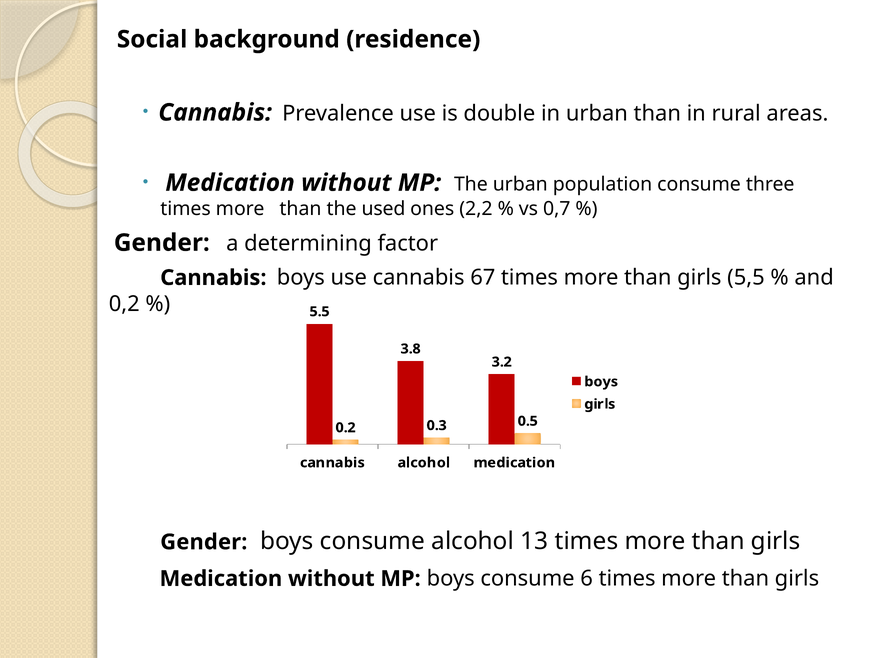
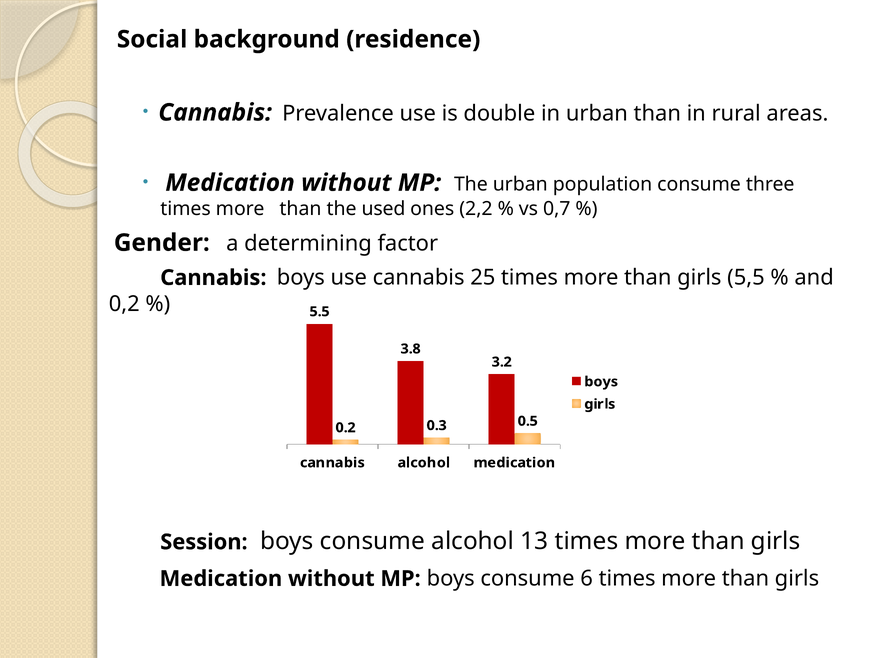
67: 67 -> 25
Gender at (204, 542): Gender -> Session
